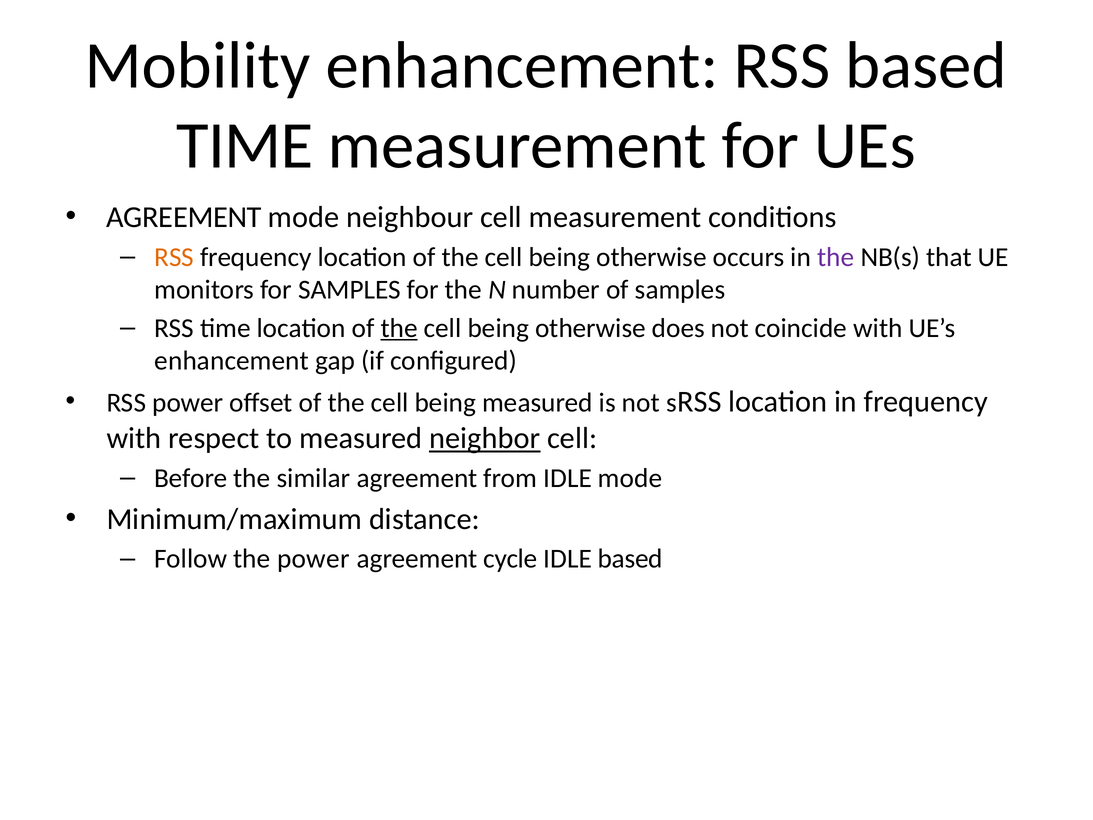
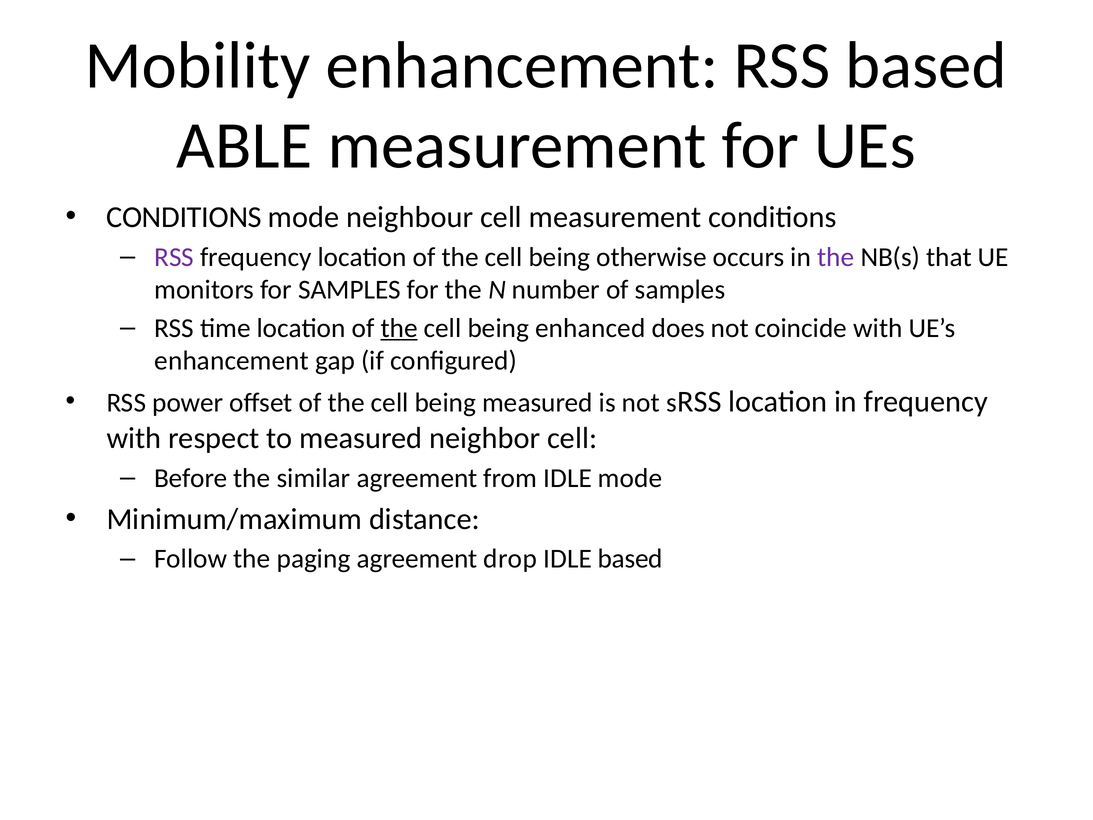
TIME at (245, 146): TIME -> ABLE
AGREEMENT at (184, 217): AGREEMENT -> CONDITIONS
RSS at (174, 257) colour: orange -> purple
otherwise at (590, 328): otherwise -> enhanced
neighbor underline: present -> none
the power: power -> paging
cycle: cycle -> drop
